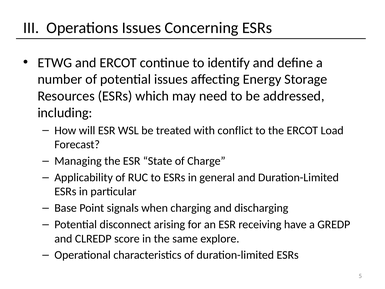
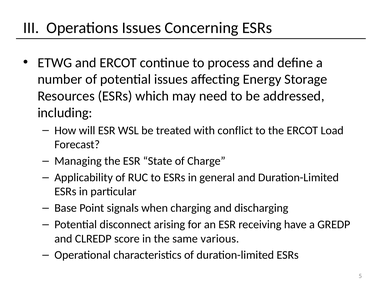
identify: identify -> process
explore: explore -> various
